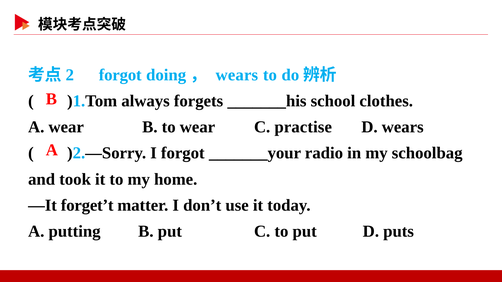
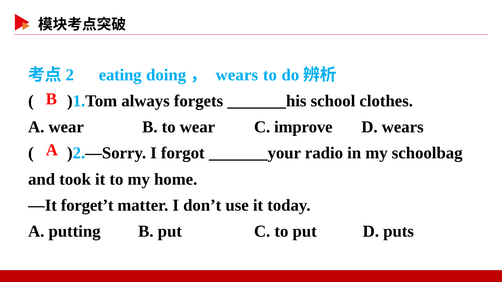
forgot at (120, 75): forgot -> eating
practise: practise -> improve
